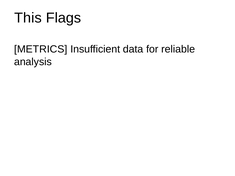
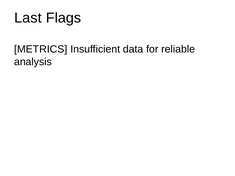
This: This -> Last
